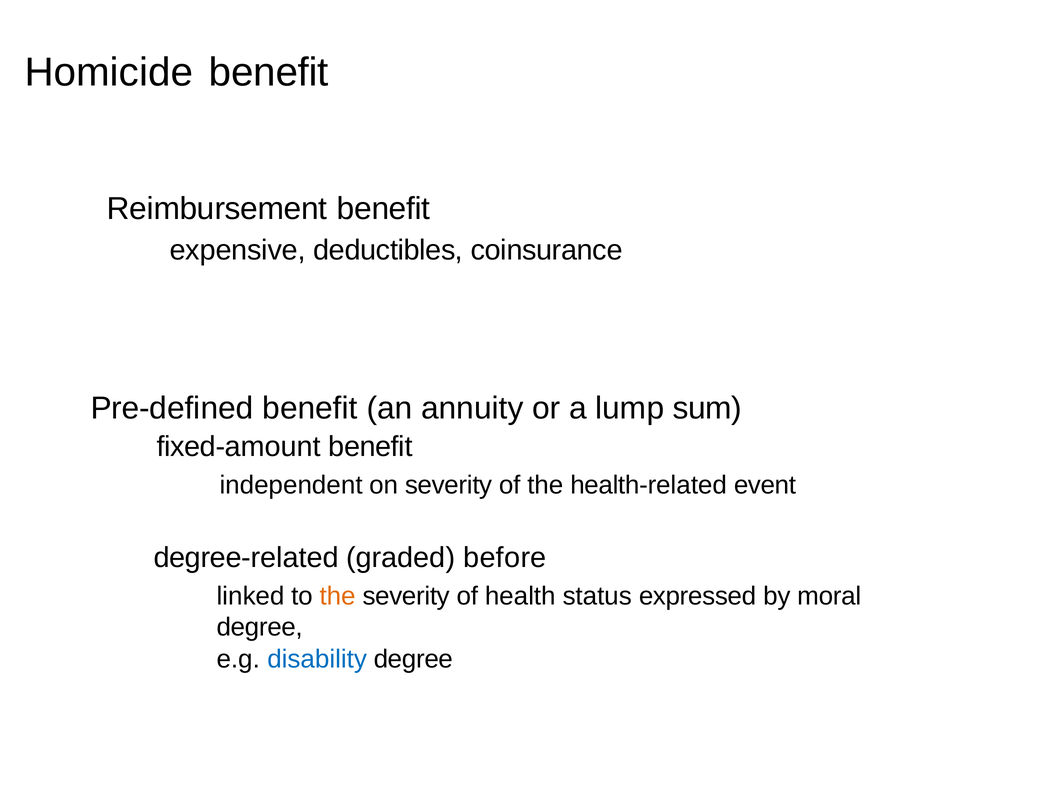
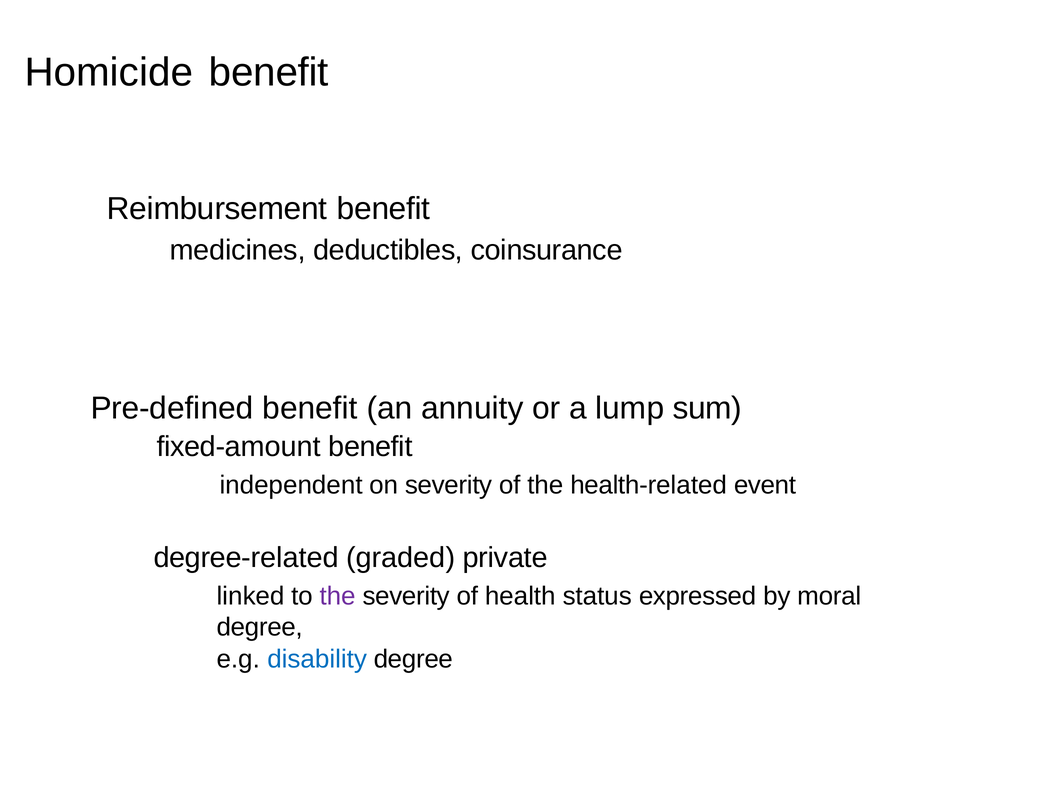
expensive: expensive -> medicines
before: before -> private
the at (338, 597) colour: orange -> purple
